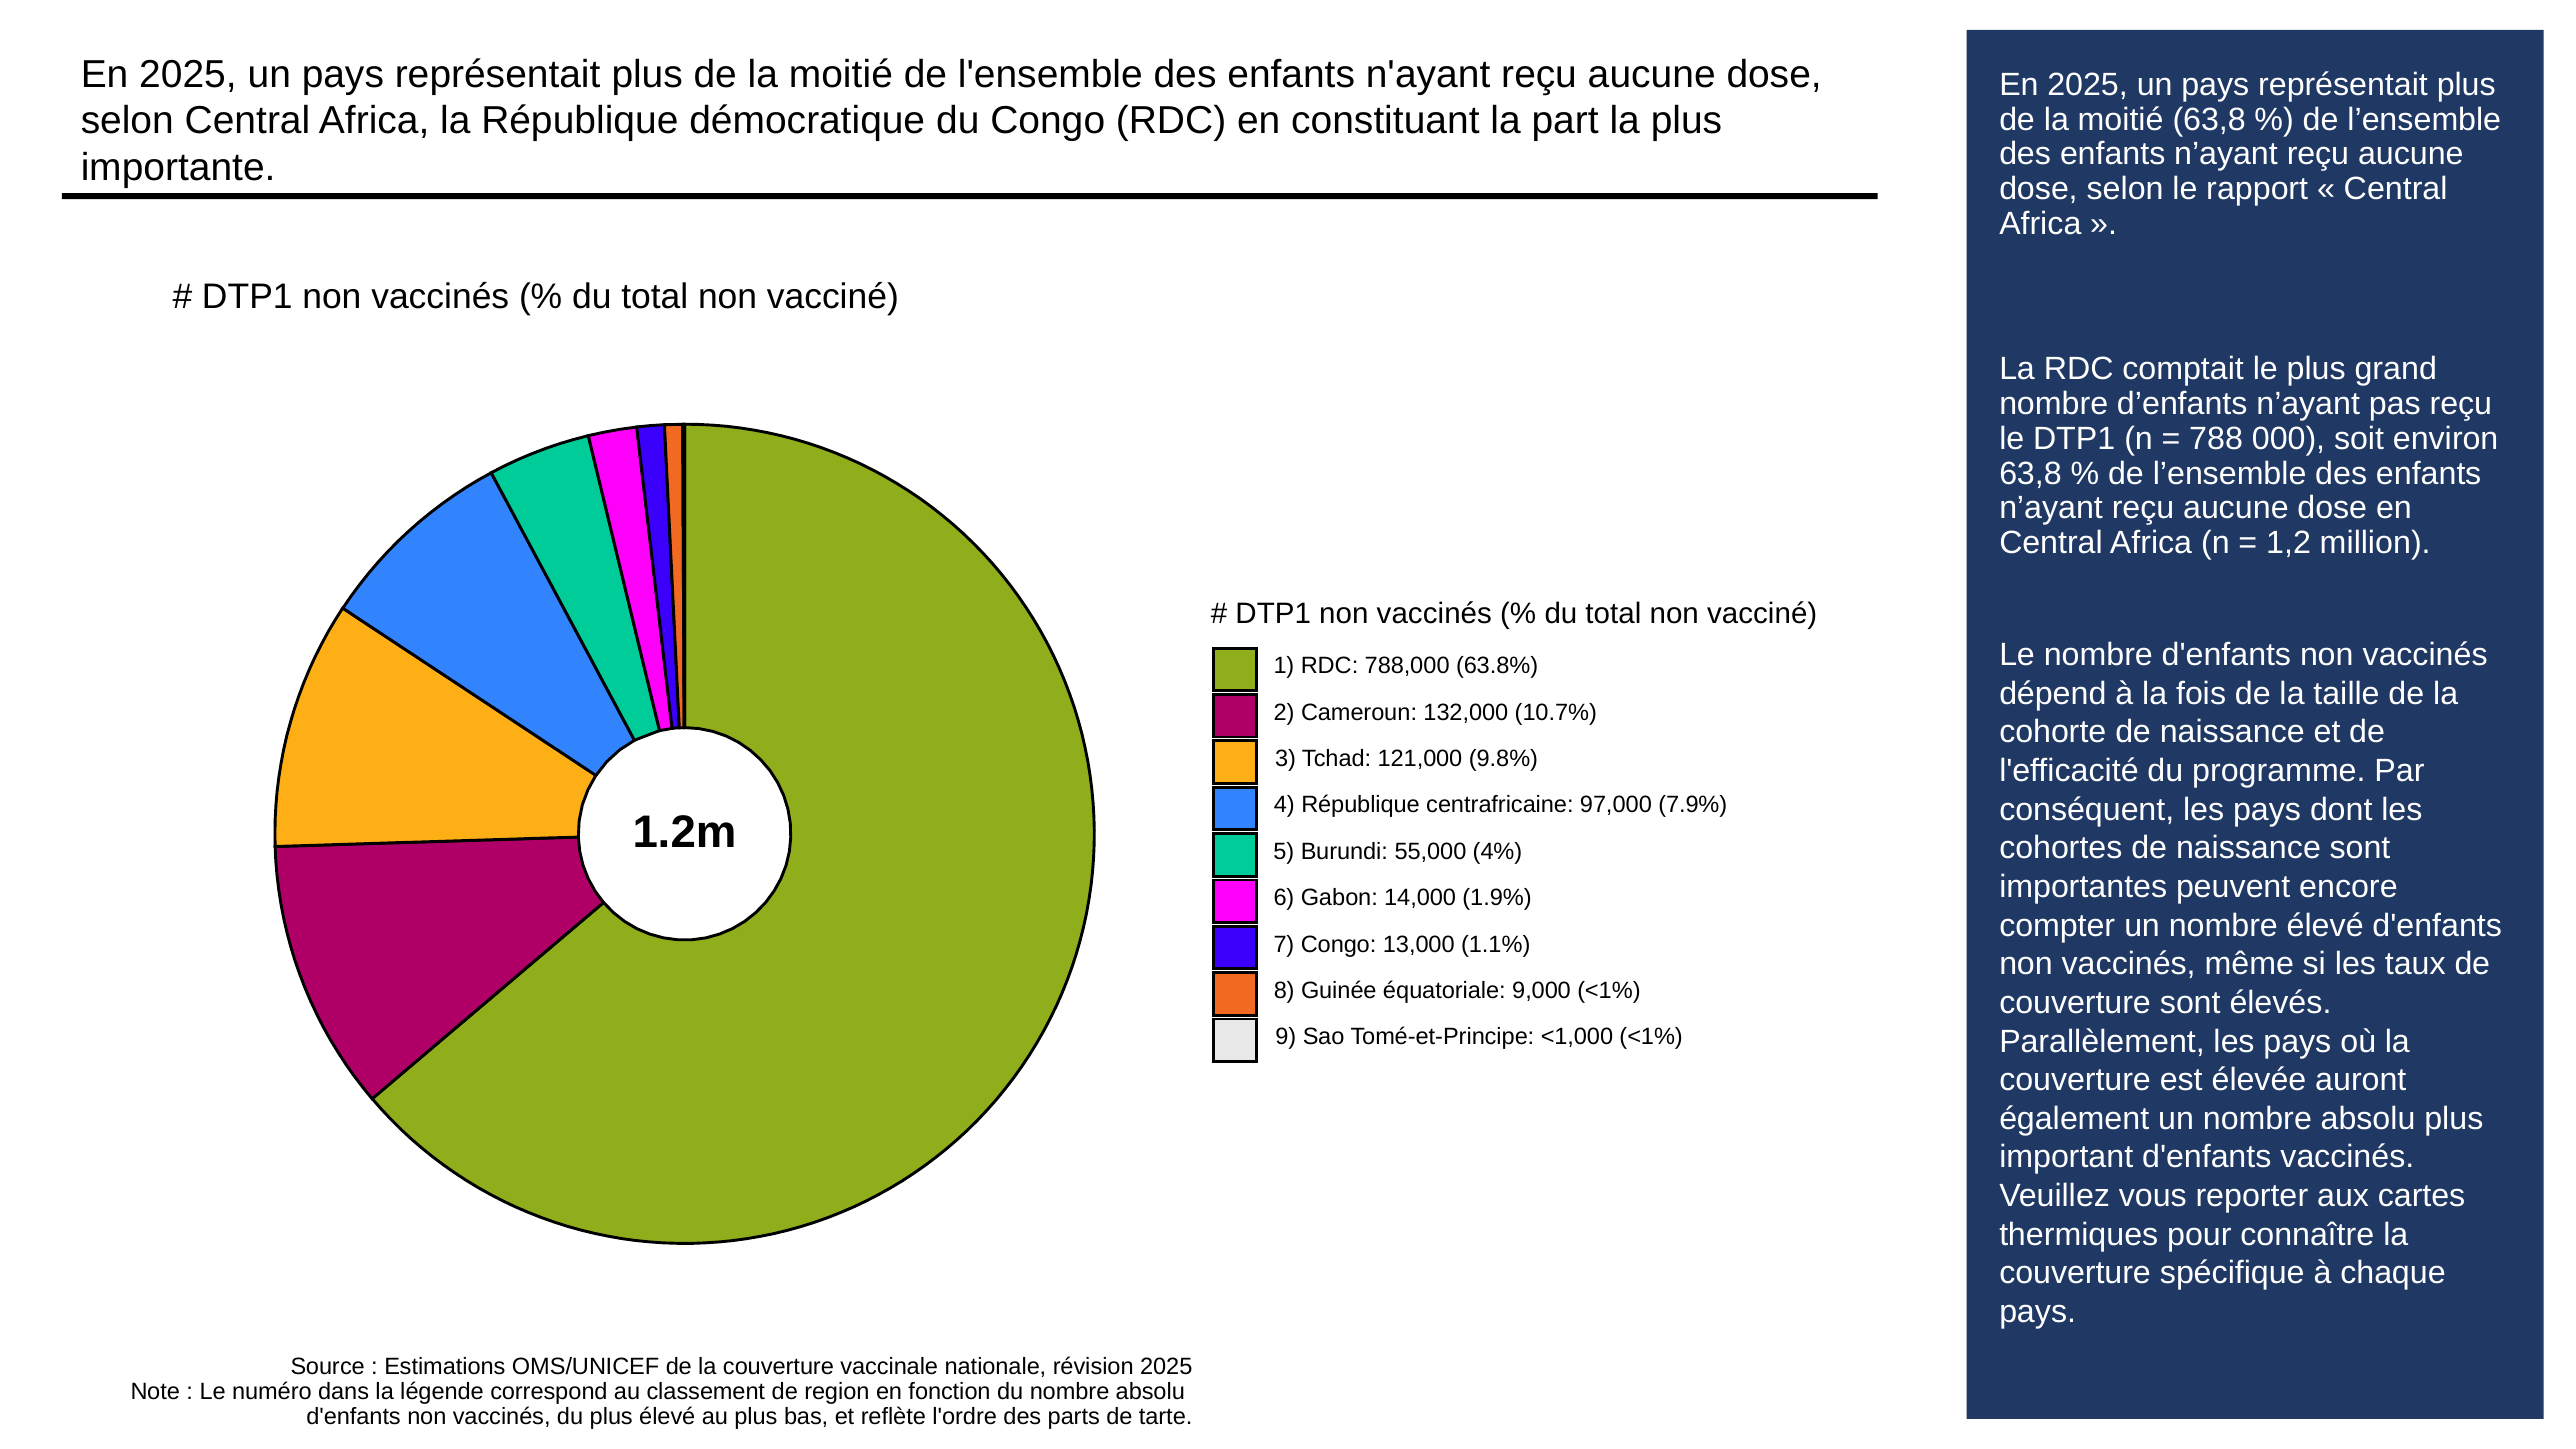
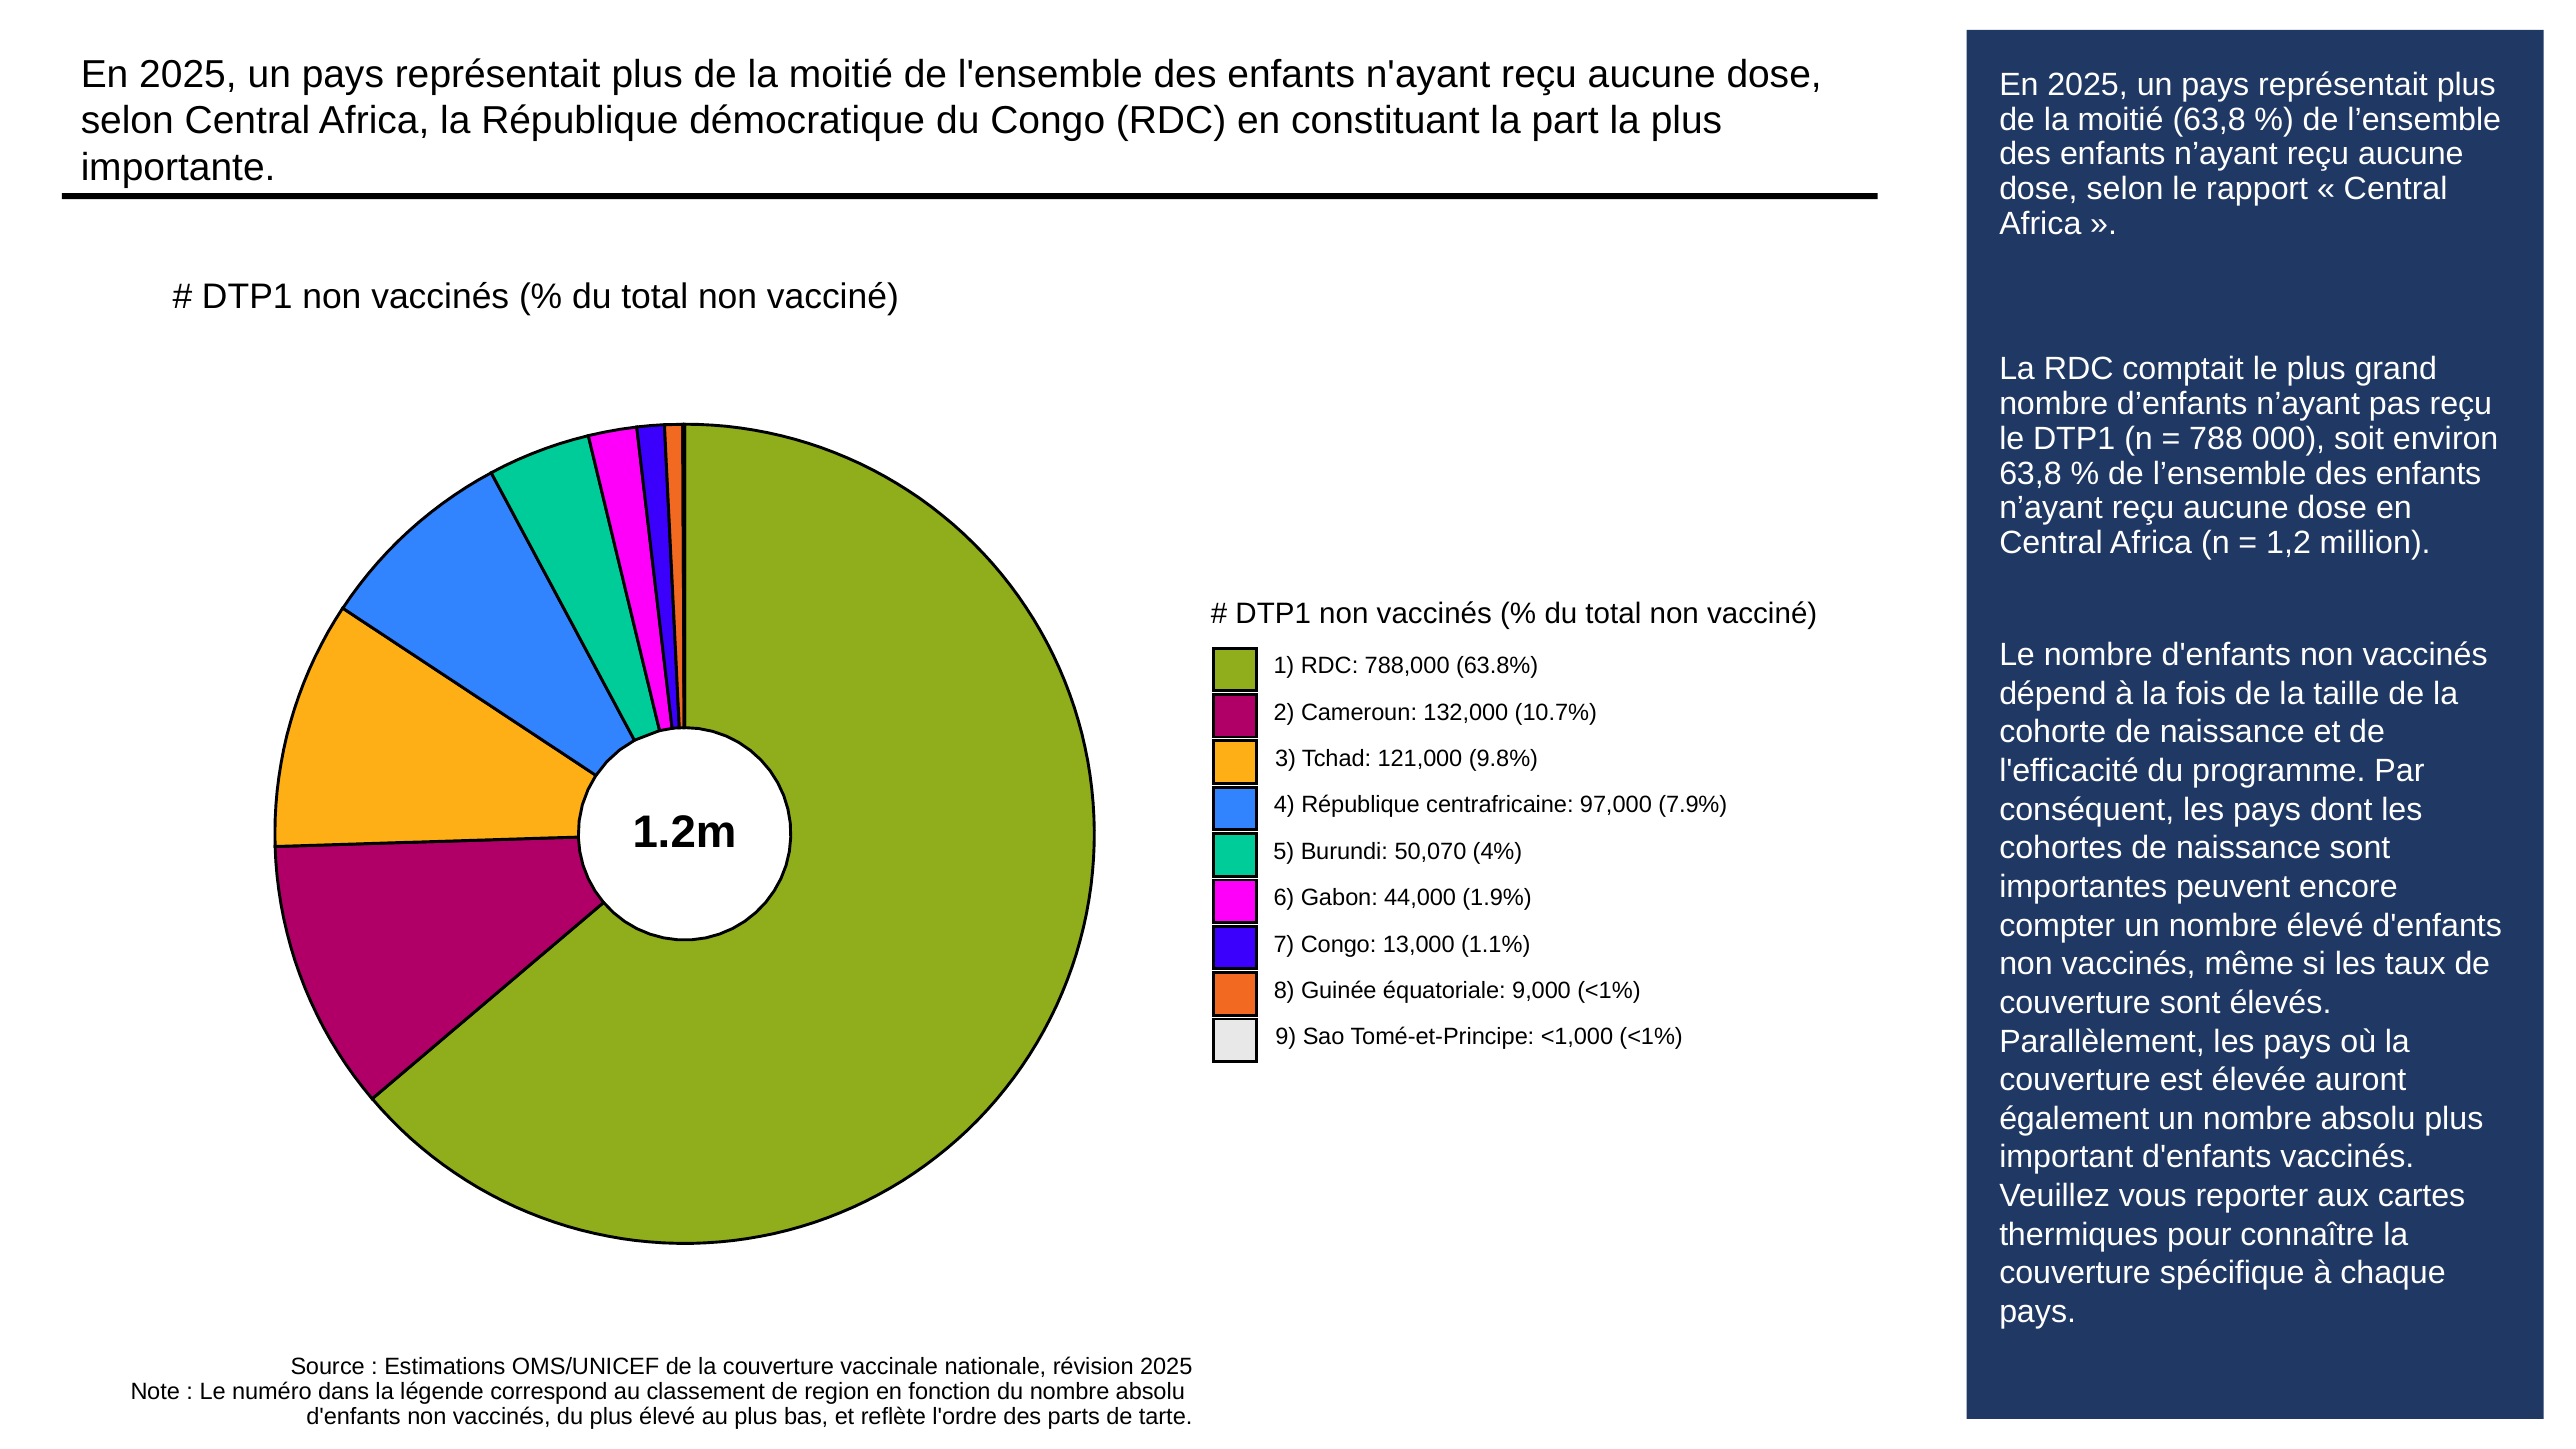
55,000: 55,000 -> 50,070
14,000: 14,000 -> 44,000
